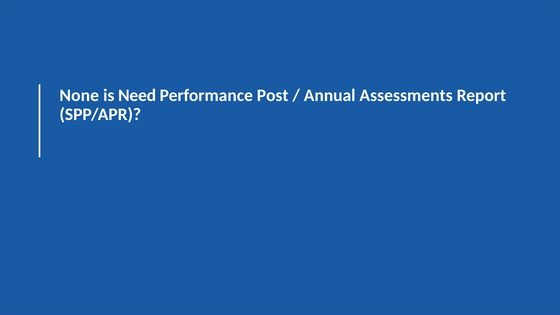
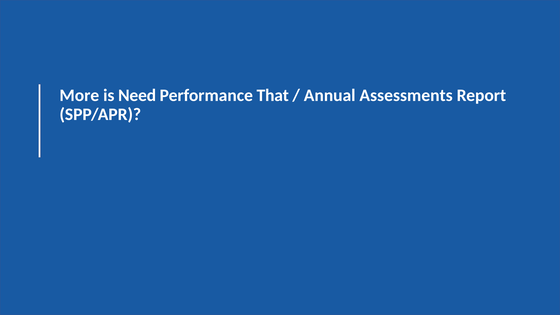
None: None -> More
Post: Post -> That
